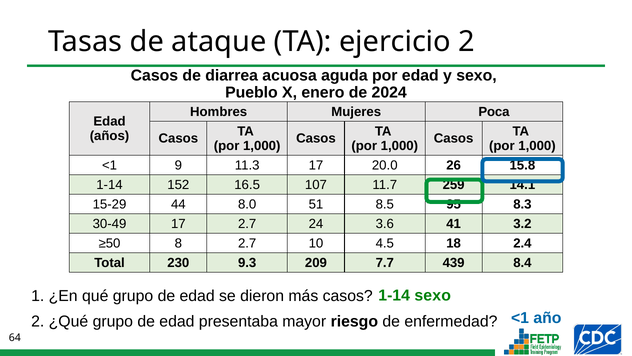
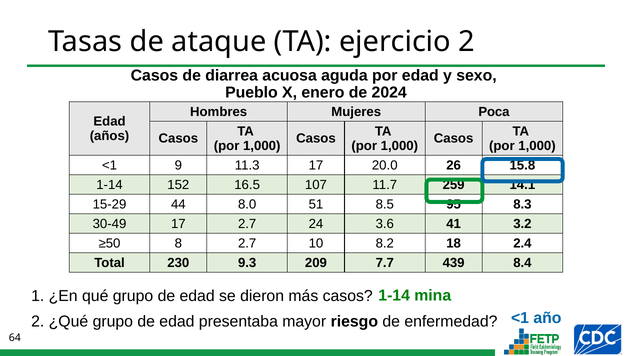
4.5: 4.5 -> 8.2
1-14 sexo: sexo -> mina
